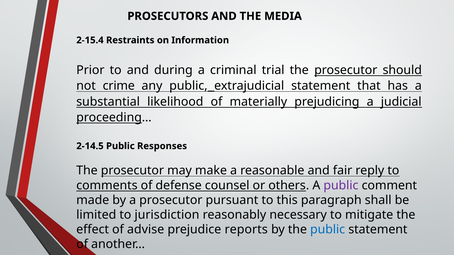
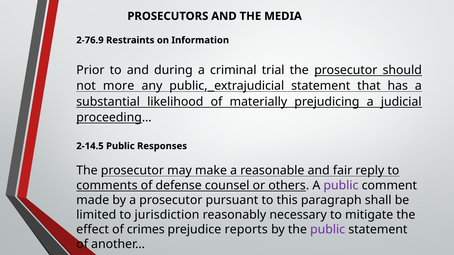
2-15.4: 2-15.4 -> 2-76.9
crime: crime -> more
advise: advise -> crimes
public at (328, 230) colour: blue -> purple
